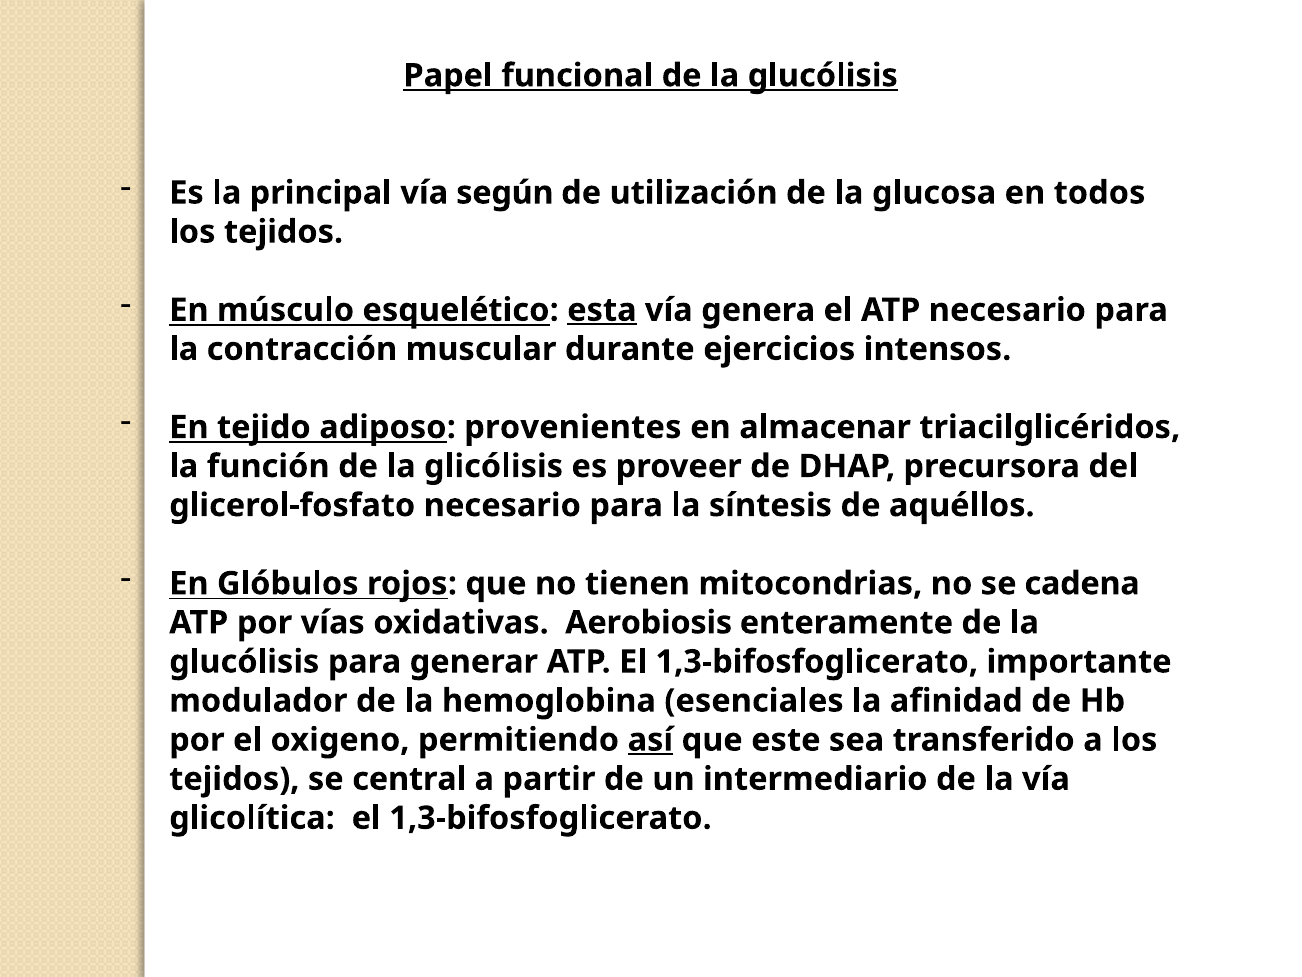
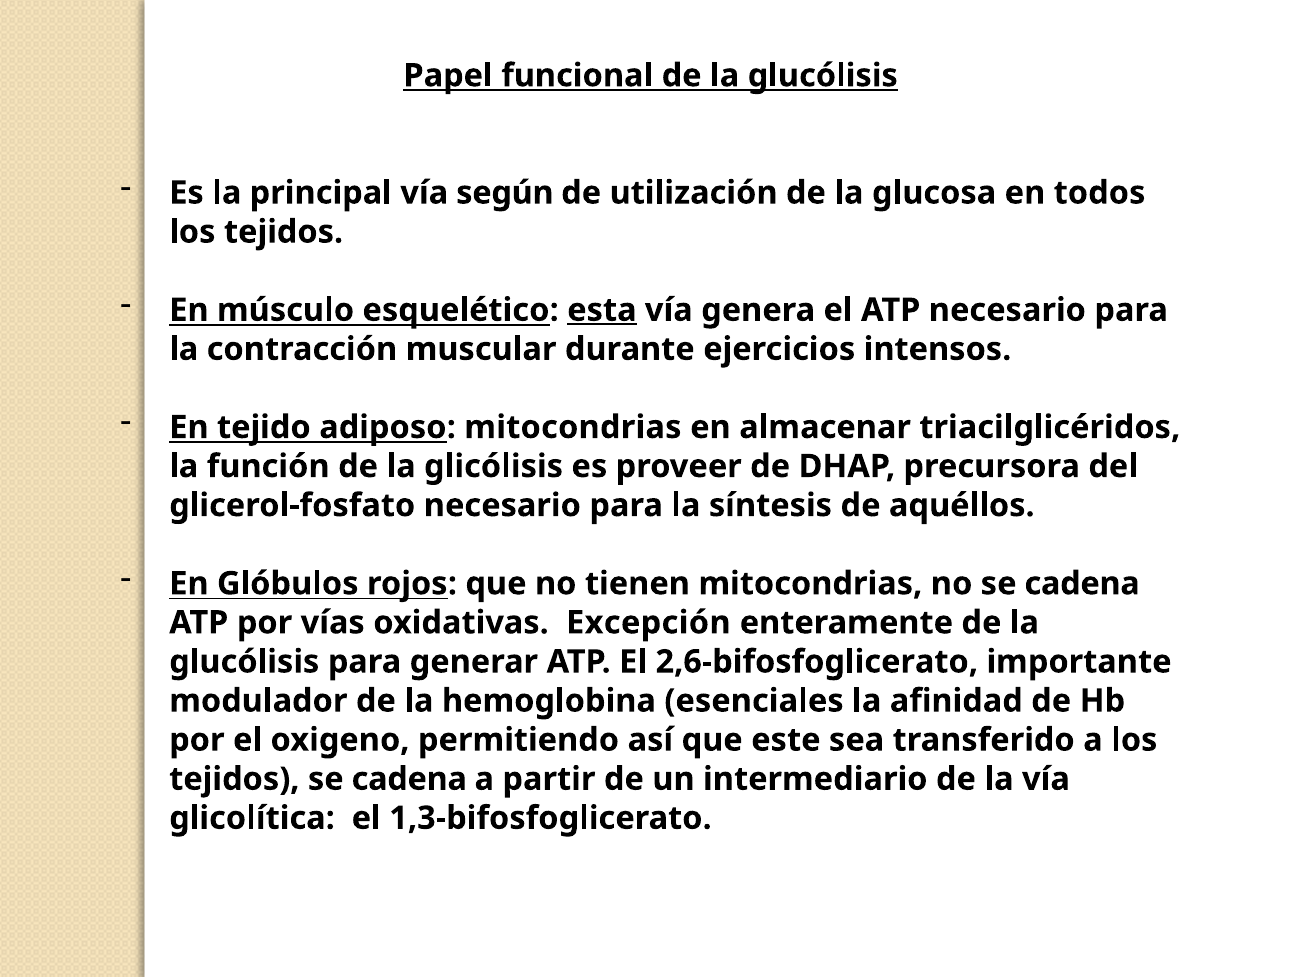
adiposo provenientes: provenientes -> mitocondrias
Aerobiosis: Aerobiosis -> Excepción
ATP El 1,3-bifosfoglicerato: 1,3-bifosfoglicerato -> 2,6-bifosfoglicerato
así underline: present -> none
tejidos se central: central -> cadena
